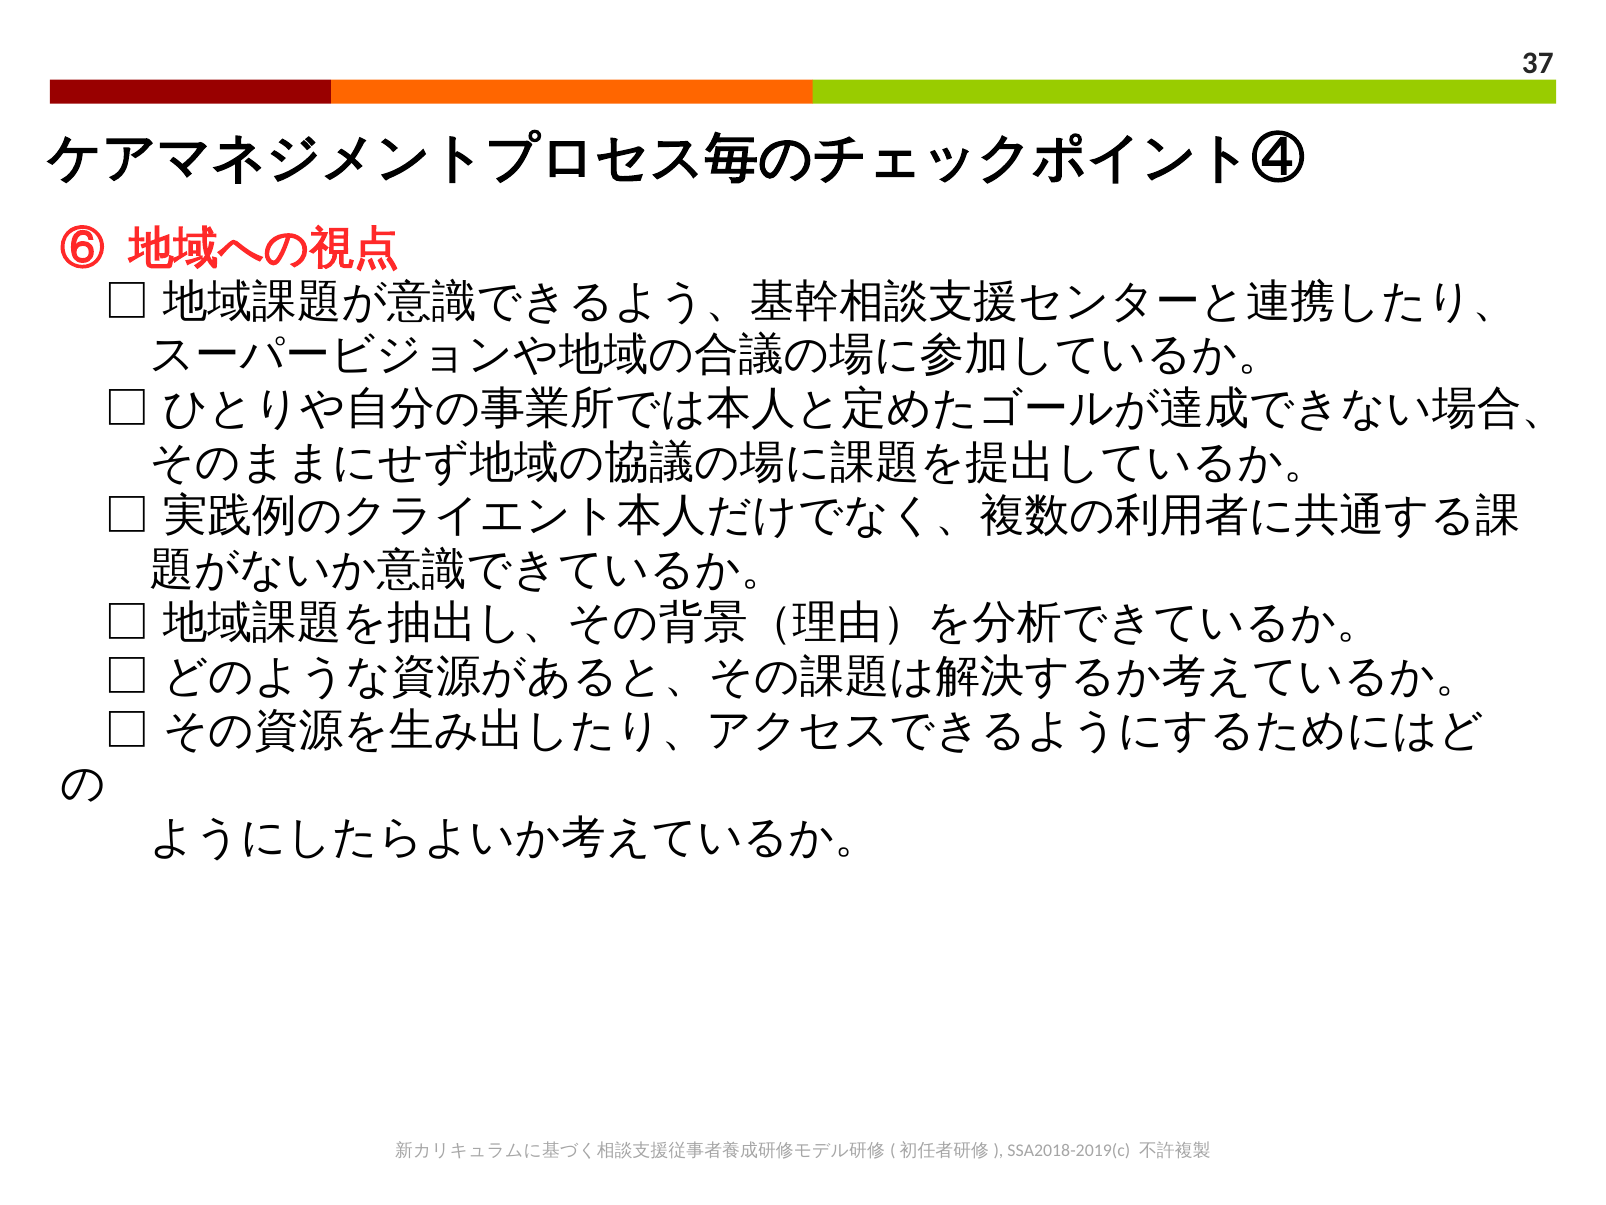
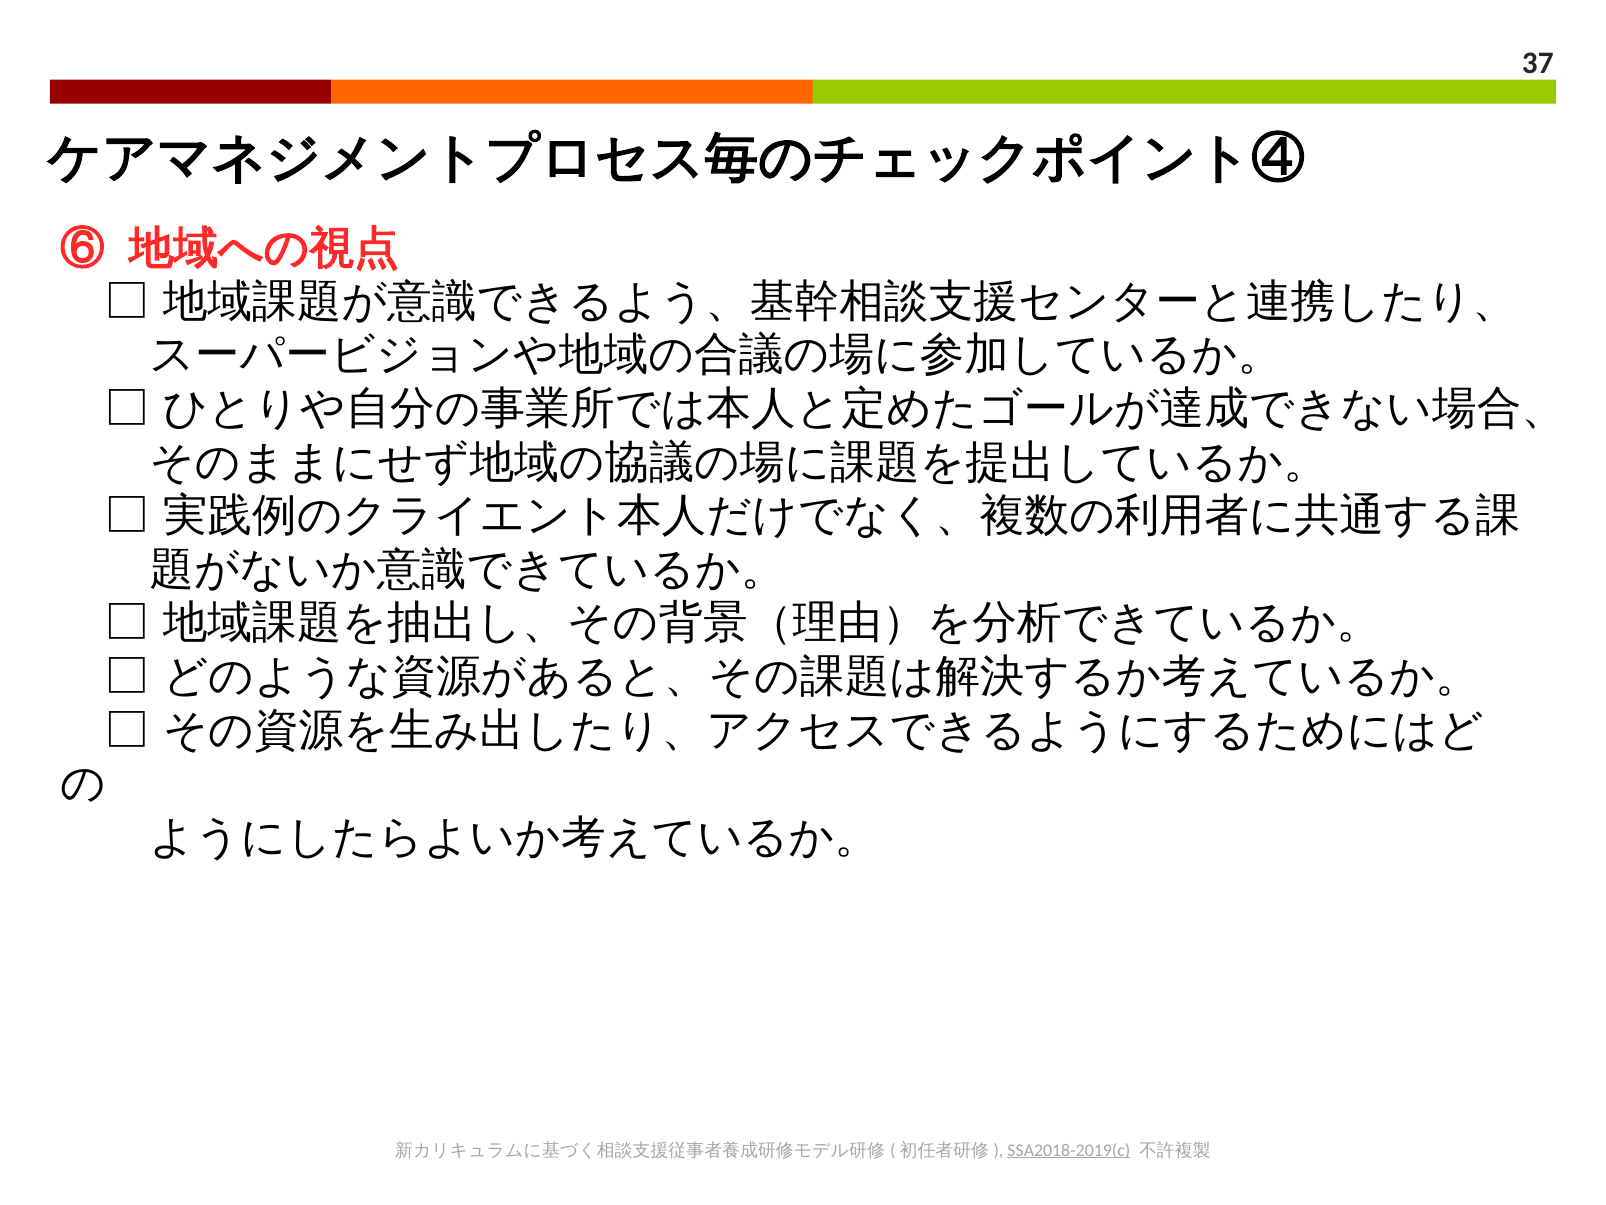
SSA2018-2019(c underline: none -> present
